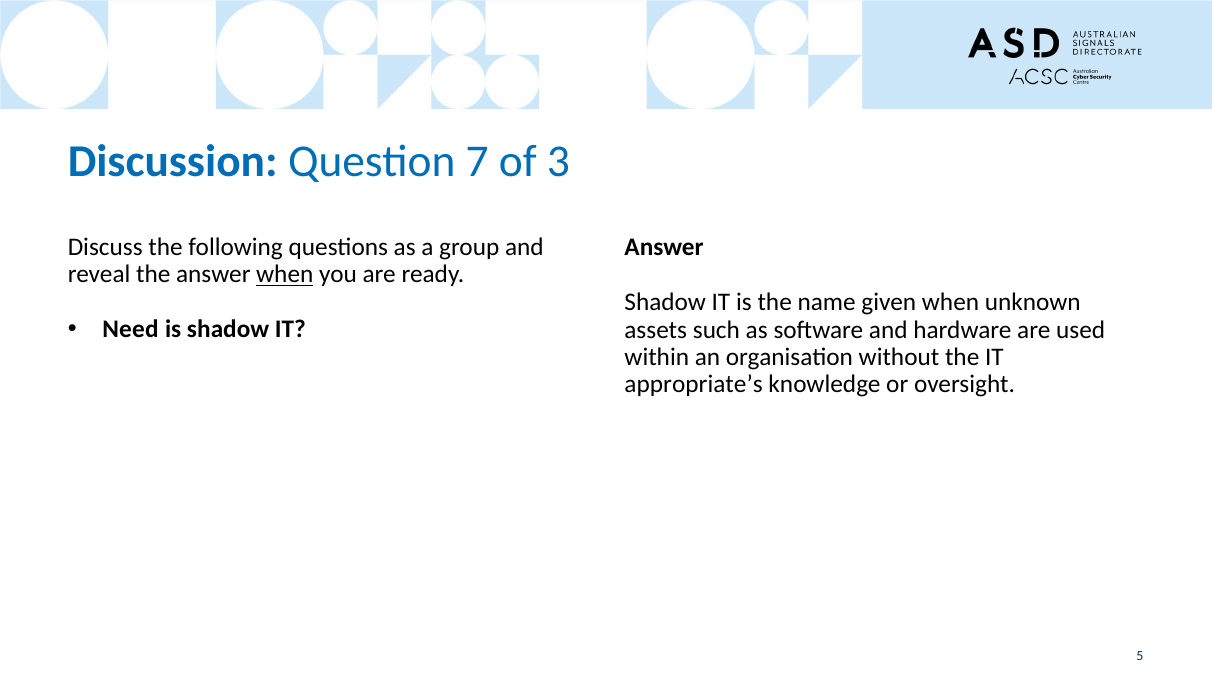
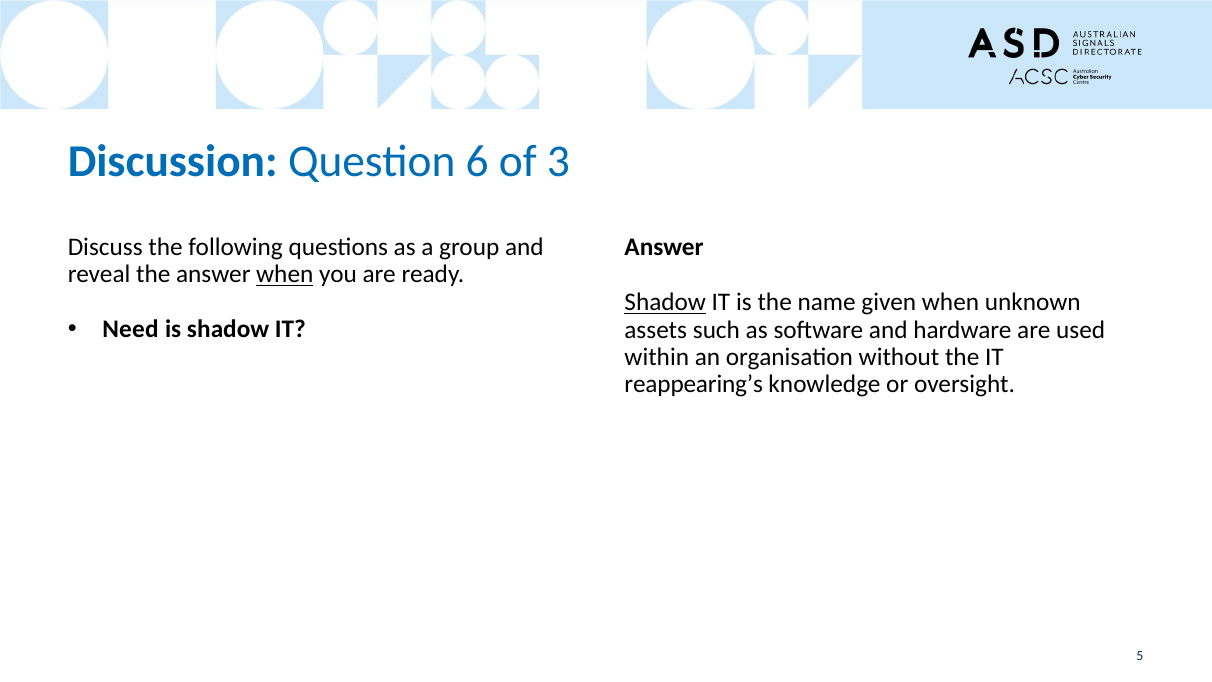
7: 7 -> 6
Shadow at (665, 302) underline: none -> present
appropriate’s: appropriate’s -> reappearing’s
